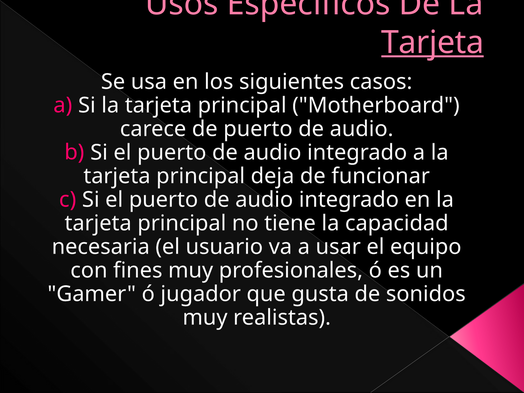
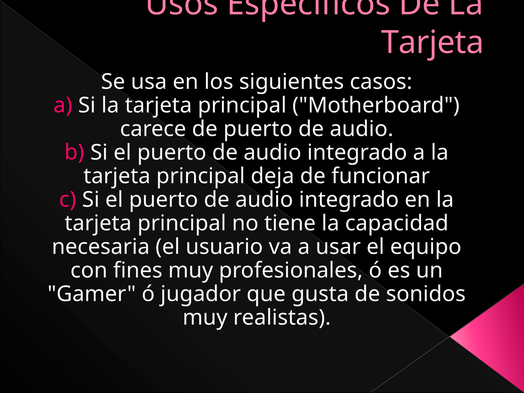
Tarjeta at (433, 42) underline: present -> none
